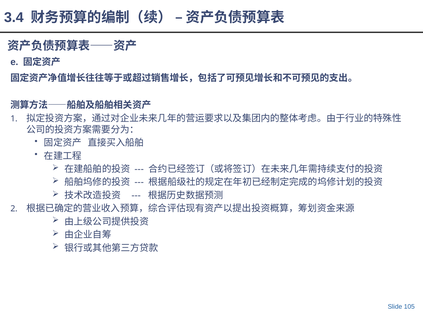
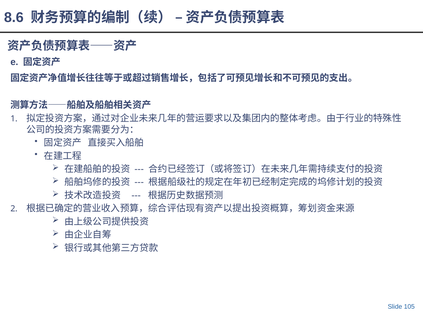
3.4: 3.4 -> 8.6
